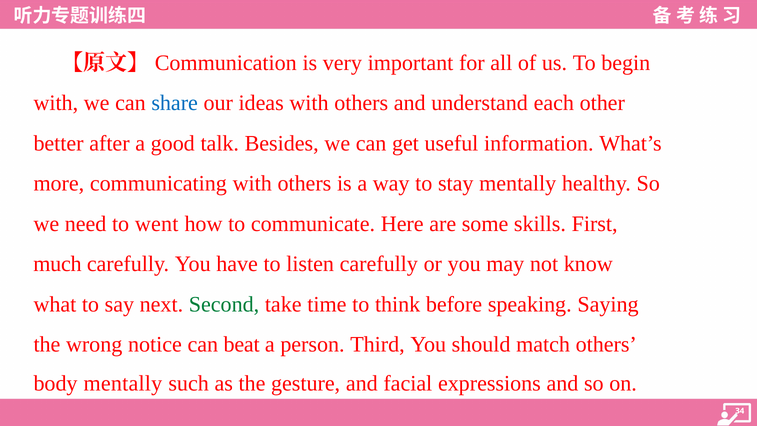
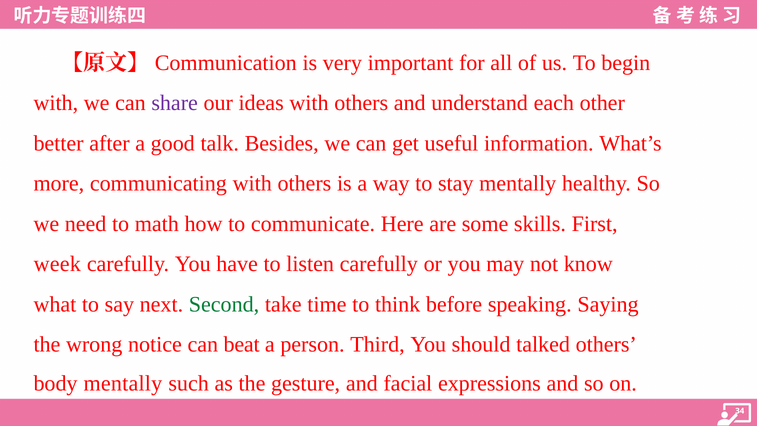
share colour: blue -> purple
went: went -> math
much: much -> week
match: match -> talked
